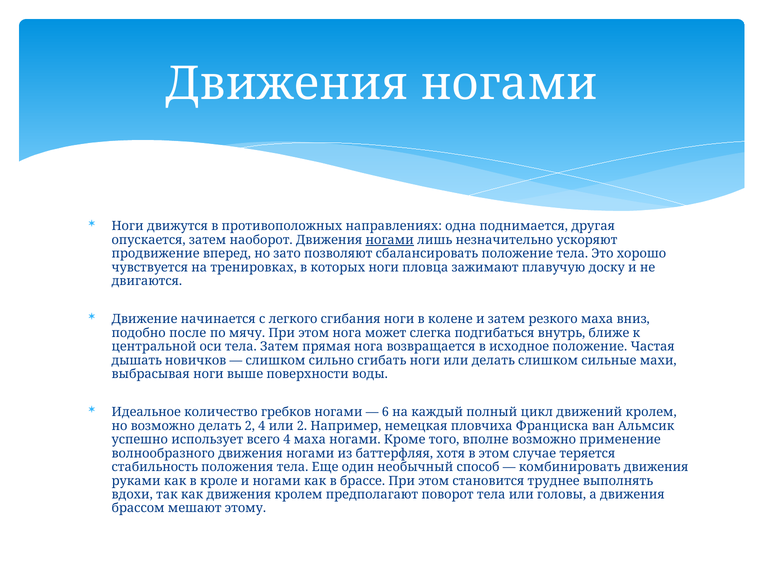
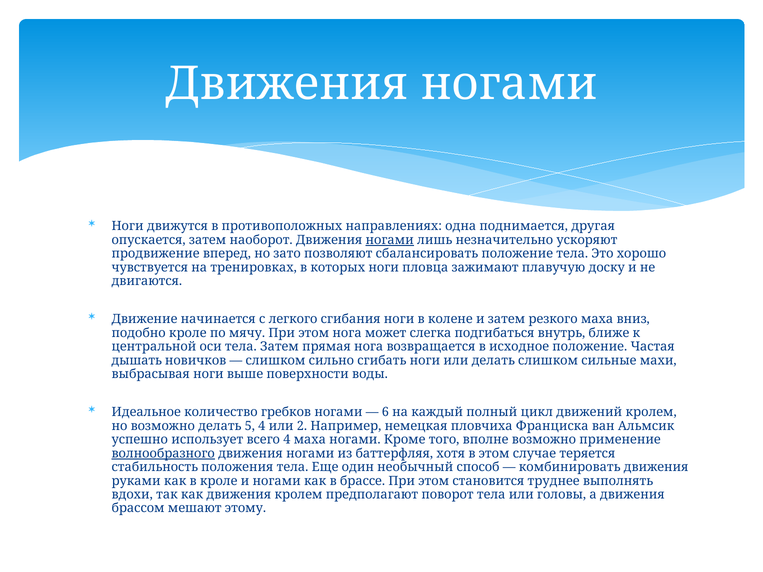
подобно после: после -> кроле
делать 2: 2 -> 5
волнообразного underline: none -> present
